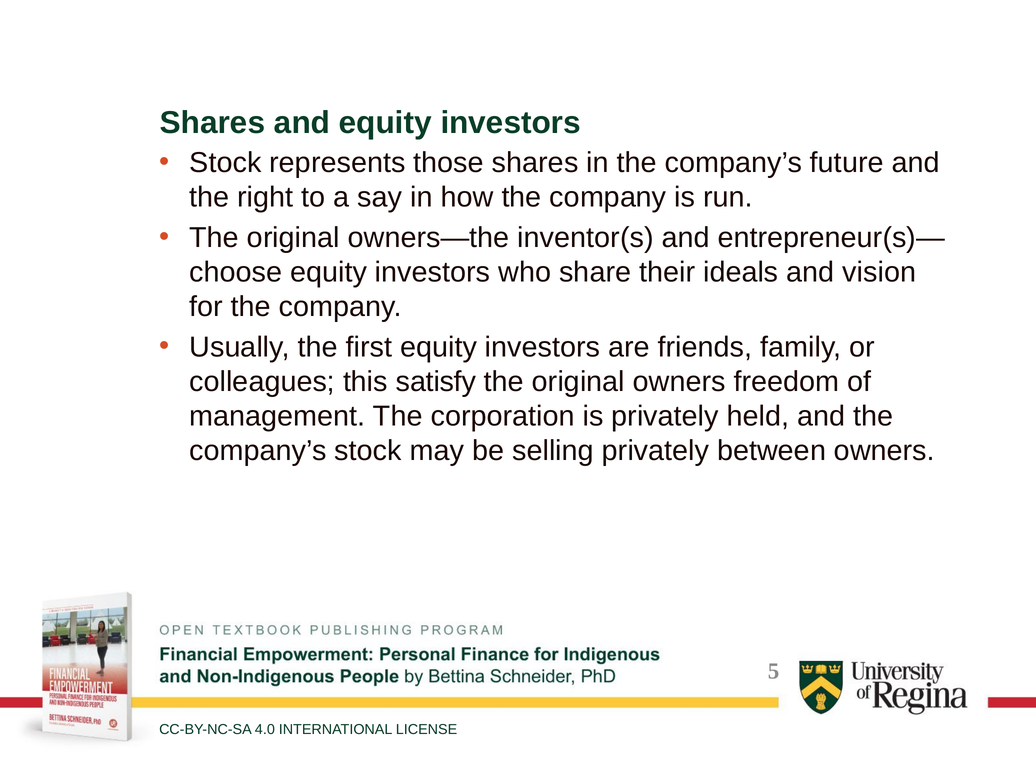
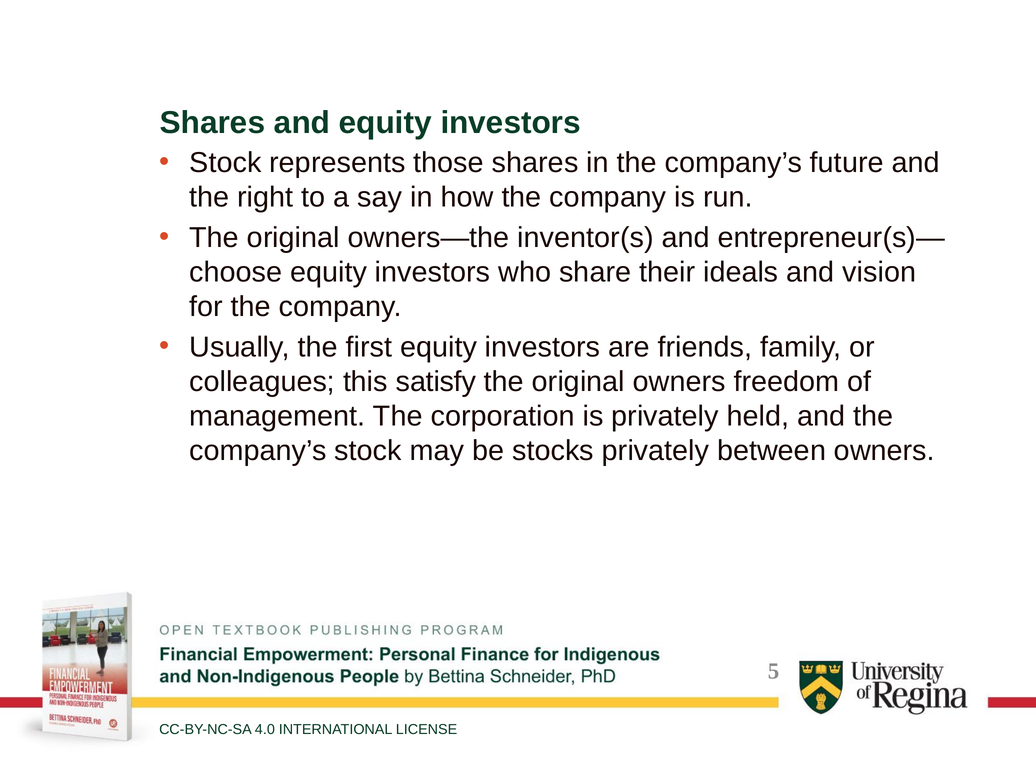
selling: selling -> stocks
